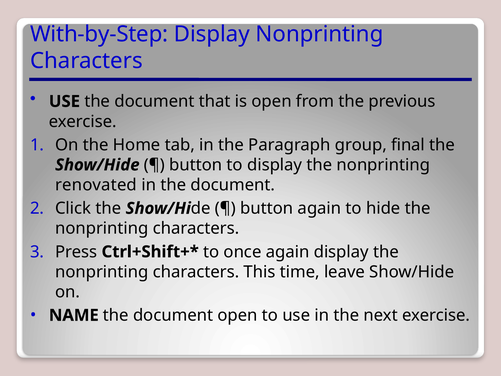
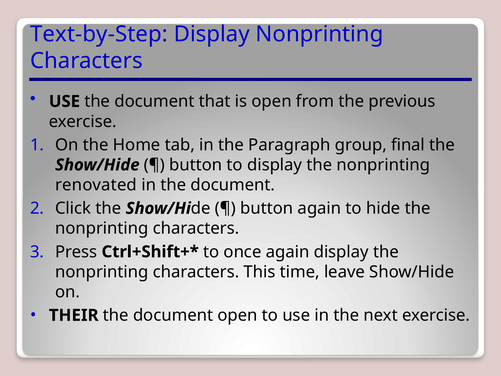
With-by-Step: With-by-Step -> Text-by-Step
NAME: NAME -> THEIR
